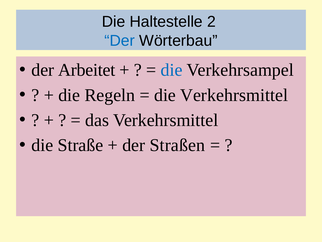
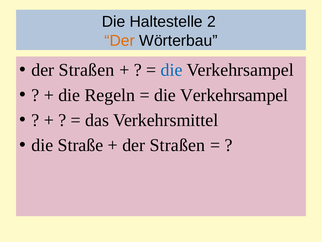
Der at (120, 41) colour: blue -> orange
Arbeitet at (87, 70): Arbeitet -> Straßen
Verkehrsmittel at (234, 95): Verkehrsmittel -> Verkehrsampel
